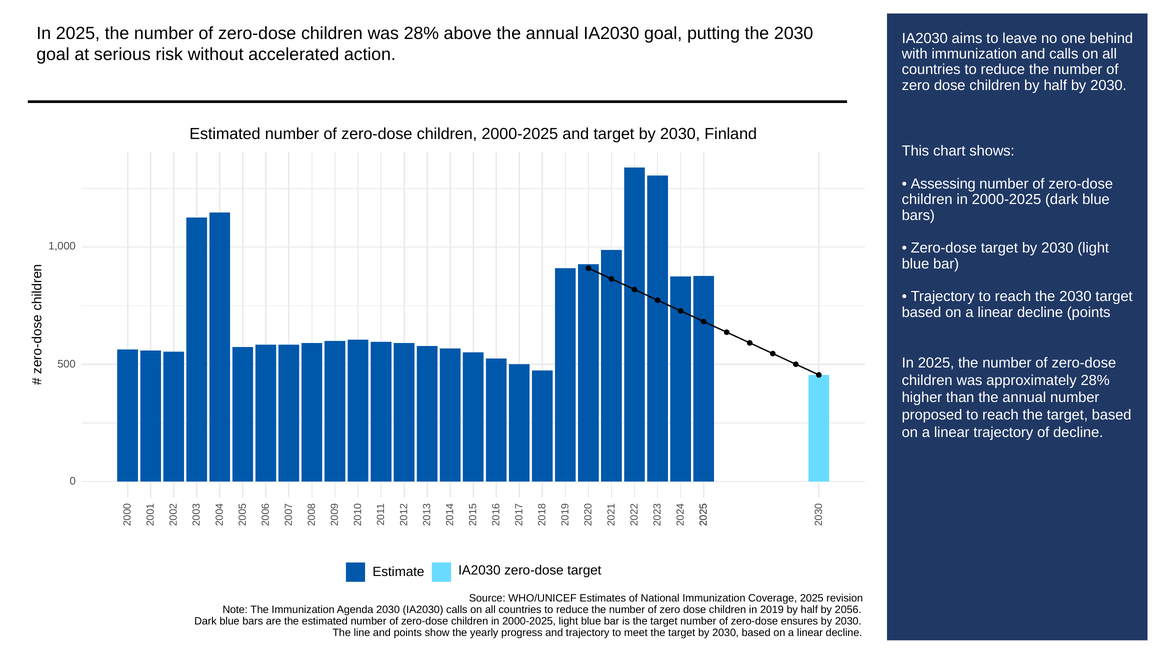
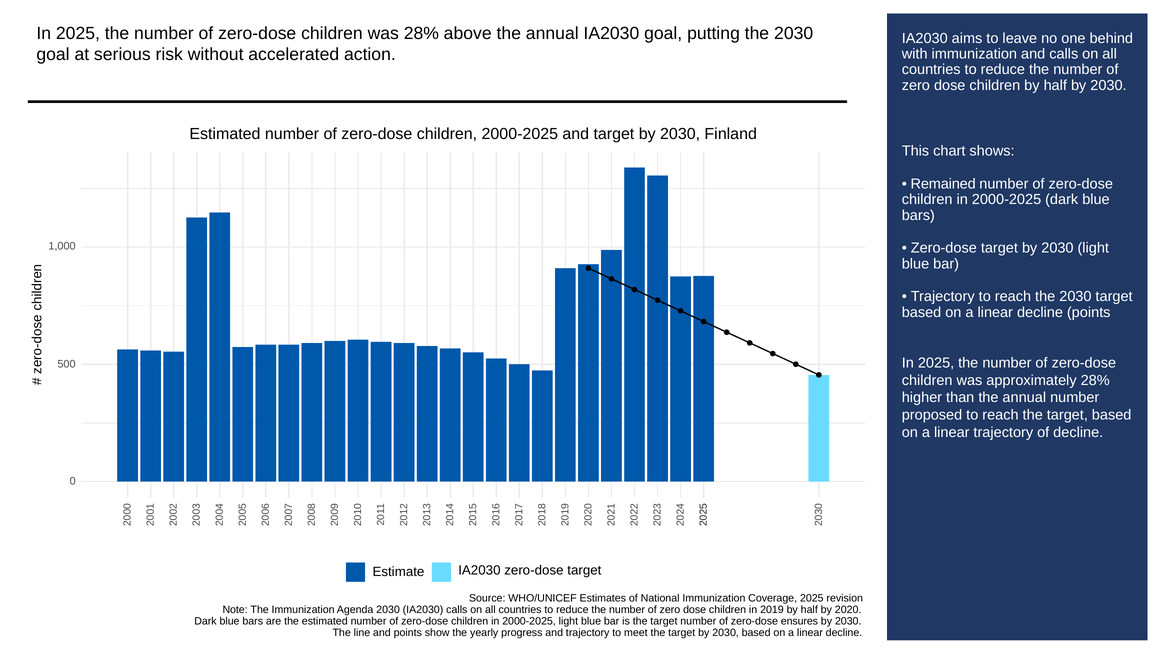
Assessing: Assessing -> Remained
2056: 2056 -> 2020
